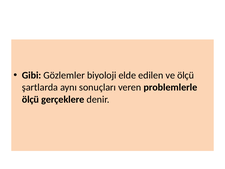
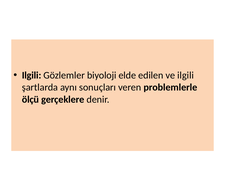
Gibi at (32, 75): Gibi -> Ilgili
ve ölçü: ölçü -> ilgili
